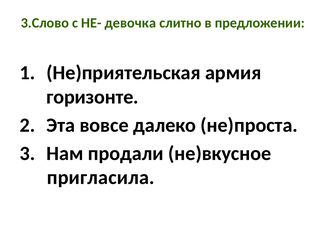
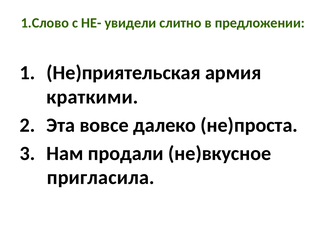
3.Слово: 3.Слово -> 1.Слово
девочка: девочка -> увидели
горизонте: горизонте -> краткими
